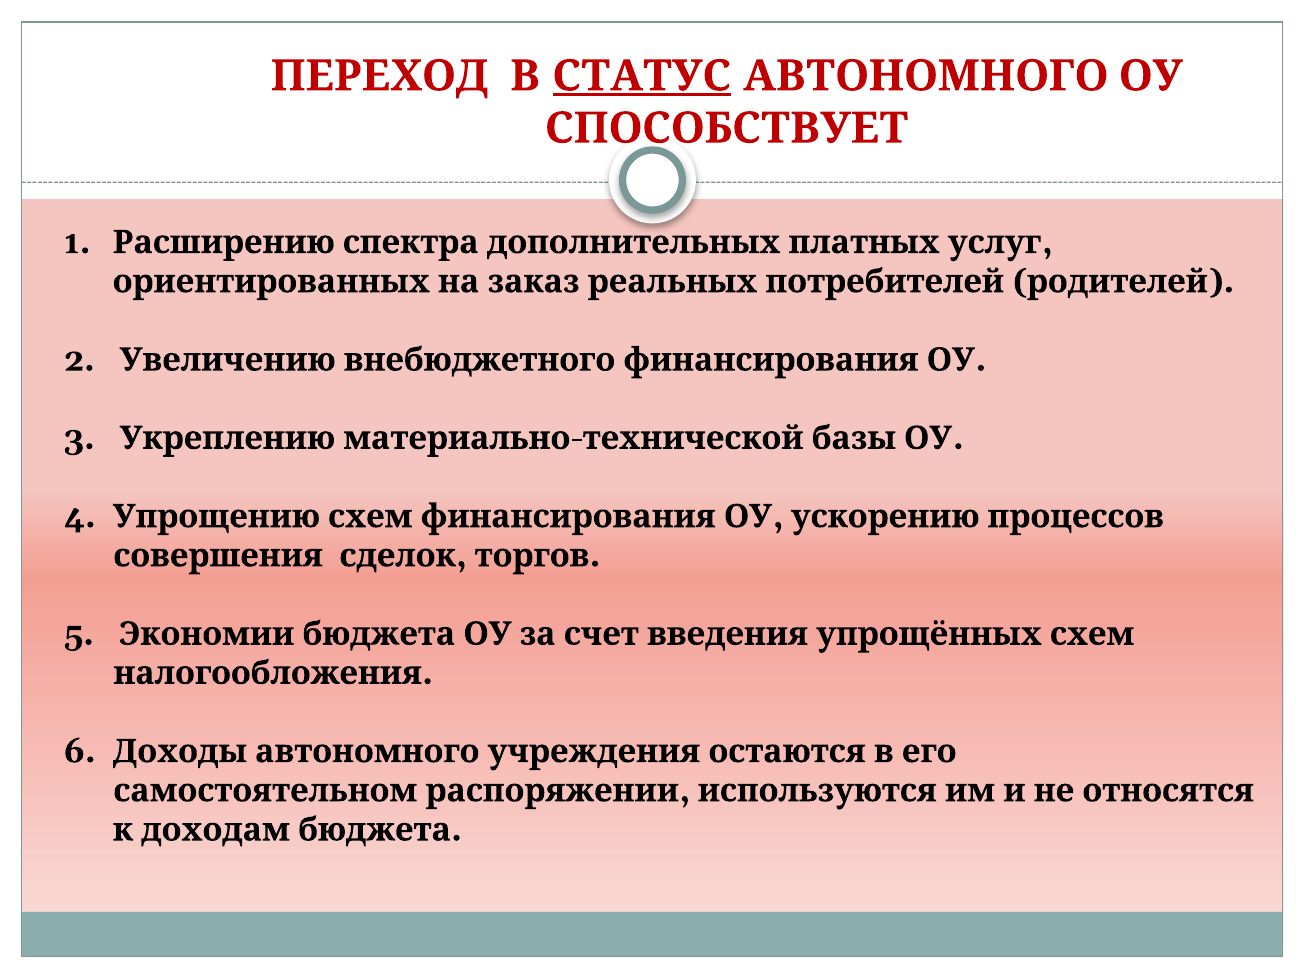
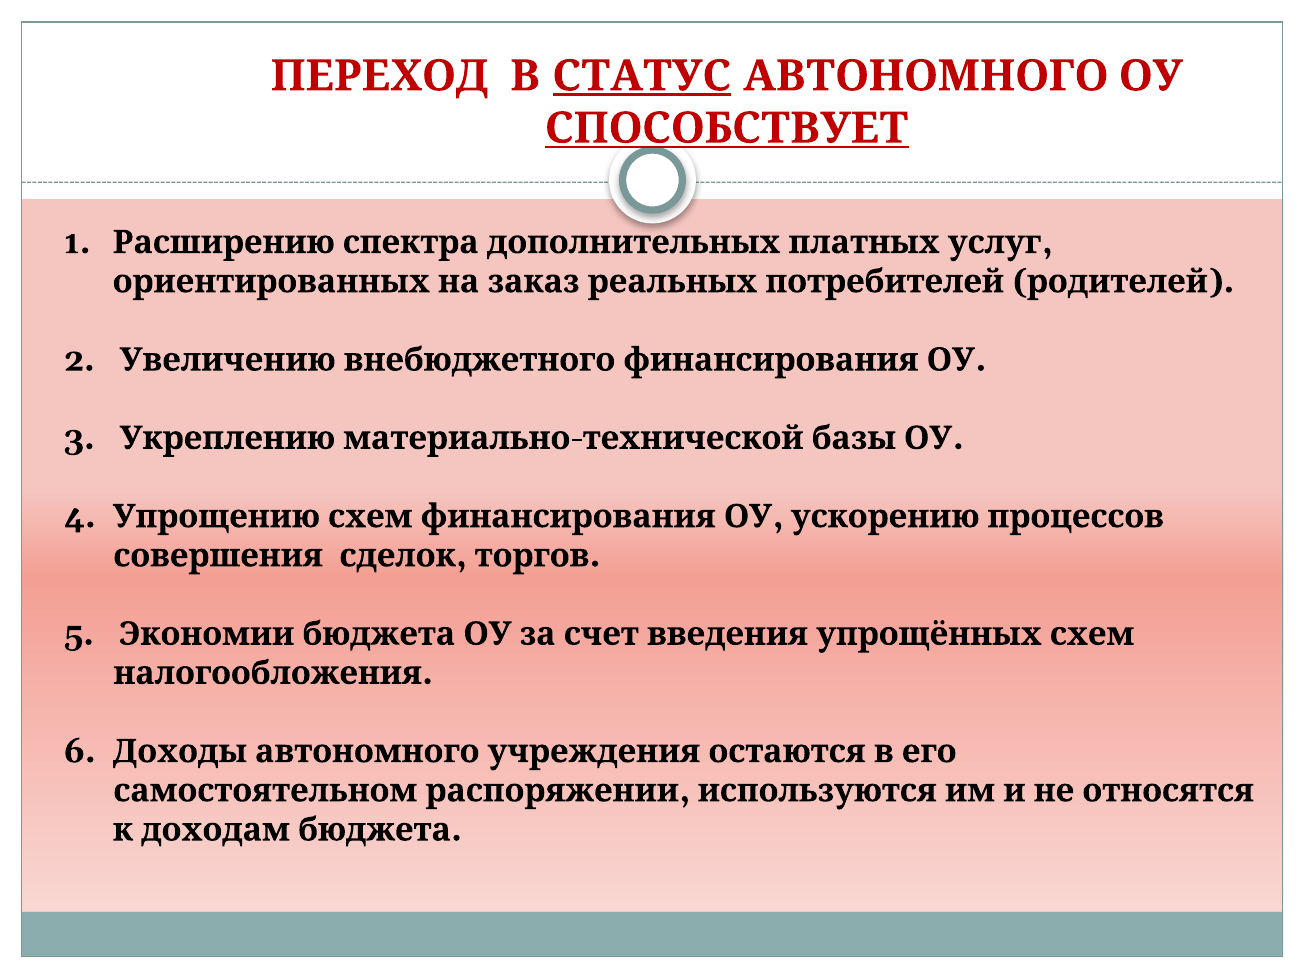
СПОСОБСТВУЕТ underline: none -> present
